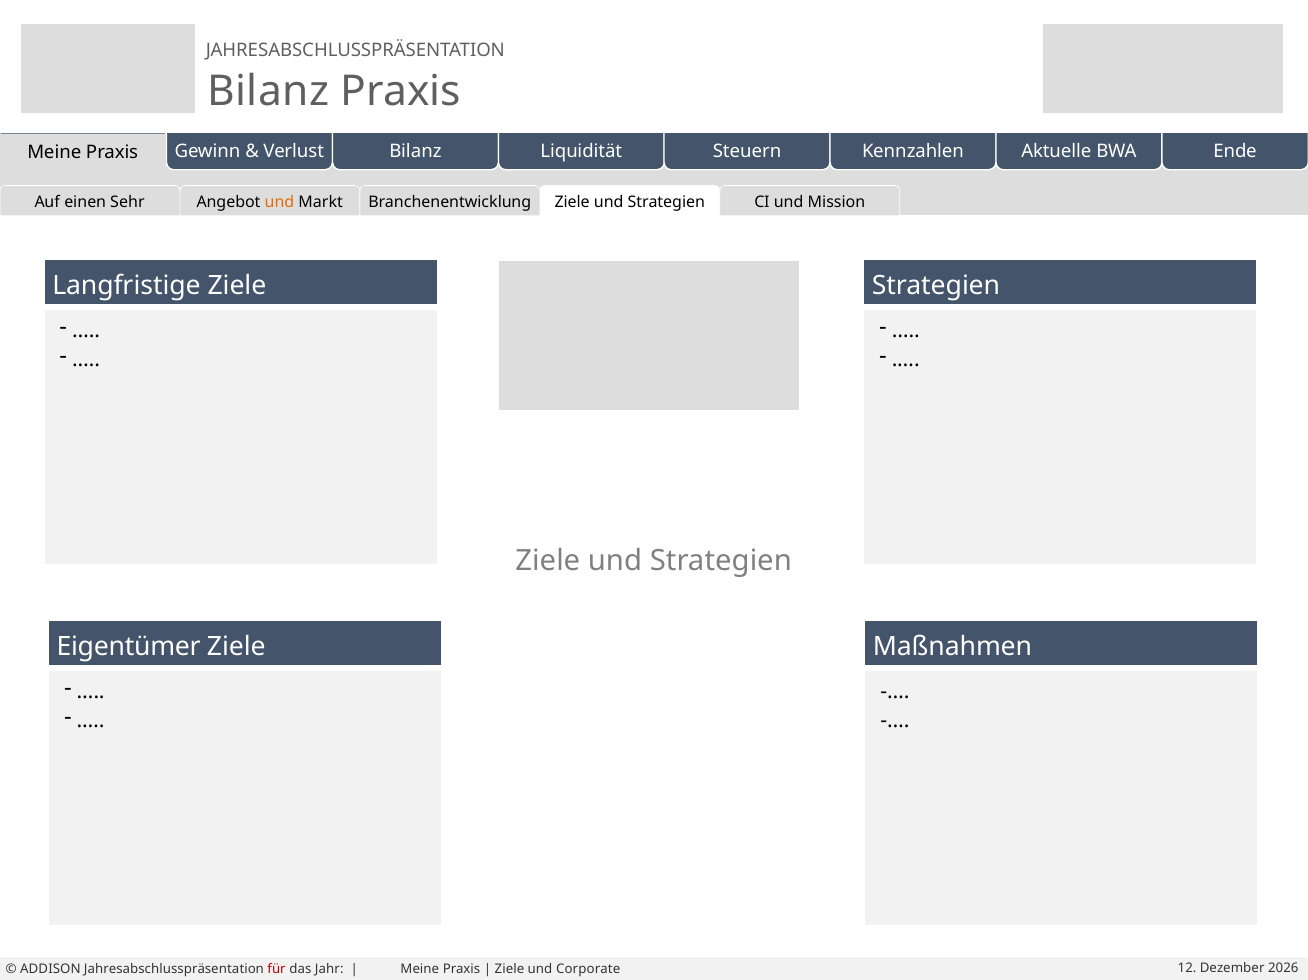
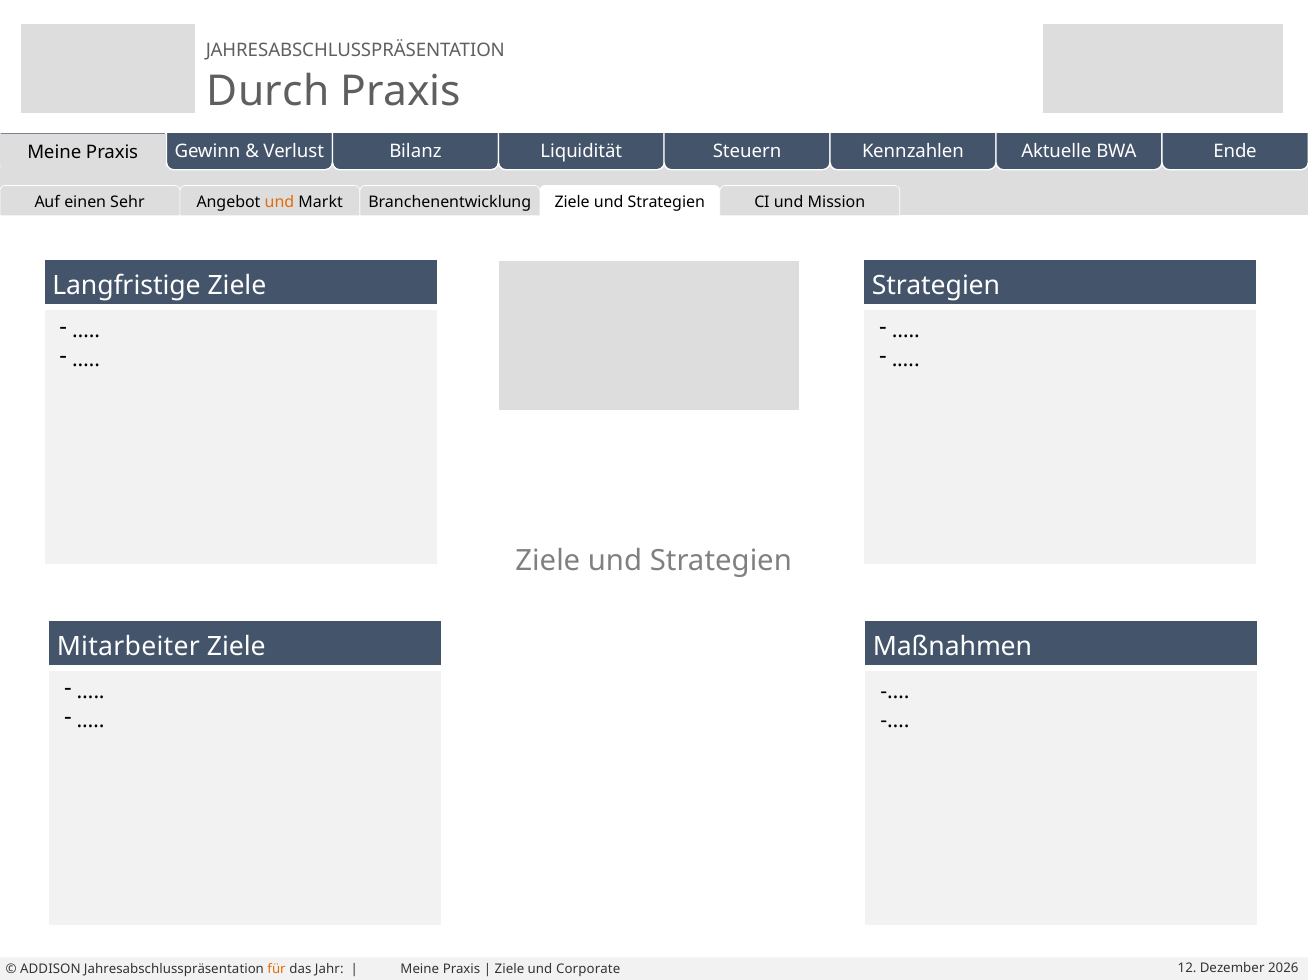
Bilanz at (268, 91): Bilanz -> Durch
Eigentümer: Eigentümer -> Mitarbeiter
für colour: red -> orange
